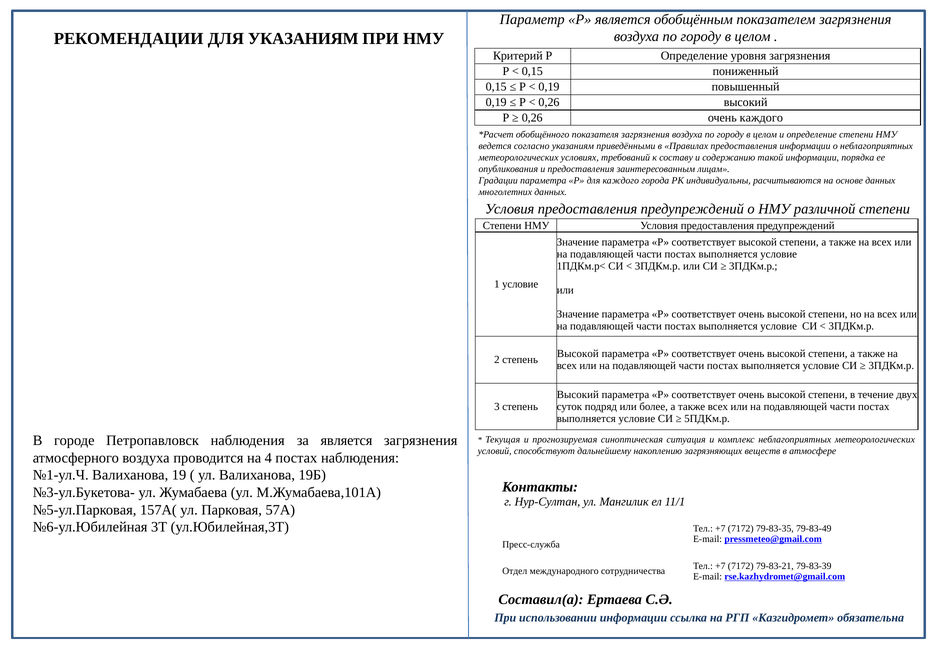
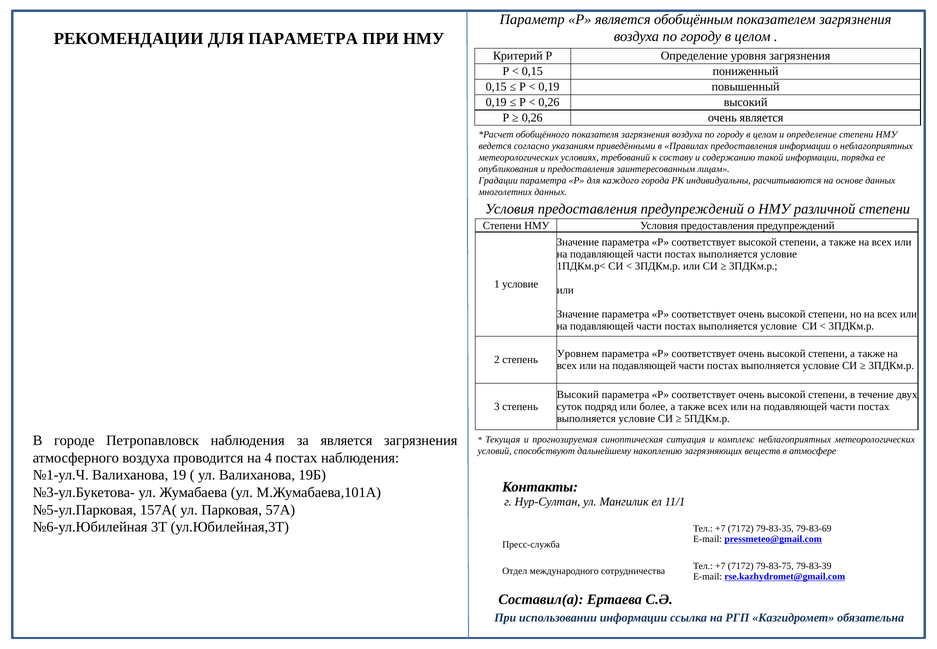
ДЛЯ УКАЗАНИЯМ: УКАЗАНИЯМ -> ПАРАМЕТРА
очень каждого: каждого -> является
Высокой at (578, 354): Высокой -> Уровнем
79-83-49: 79-83-49 -> 79-83-69
79-83-21: 79-83-21 -> 79-83-75
